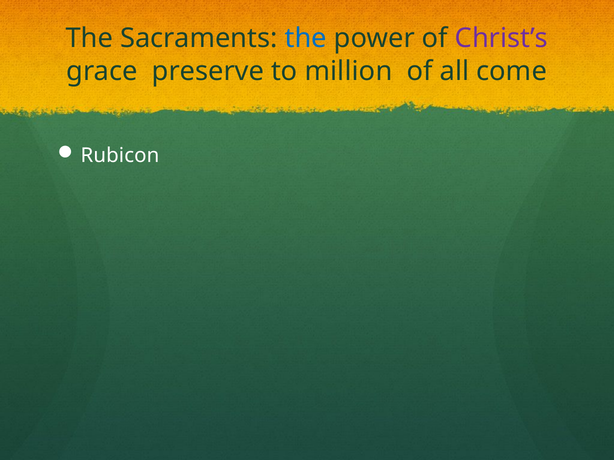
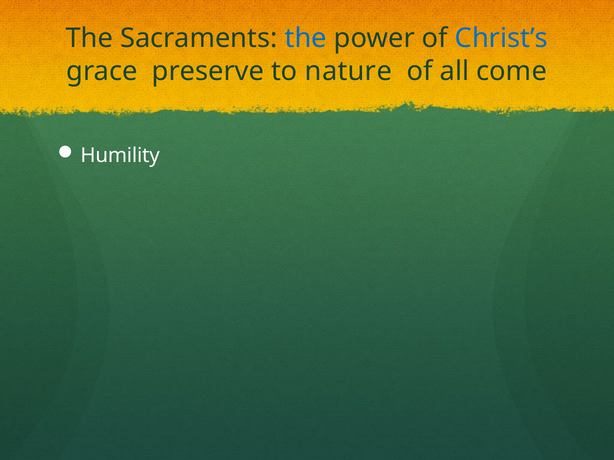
Christ’s colour: purple -> blue
million: million -> nature
Rubicon: Rubicon -> Humility
